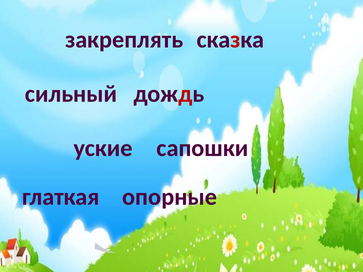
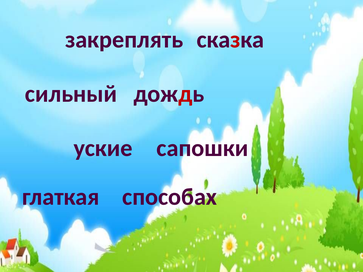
опорные: опорные -> способах
